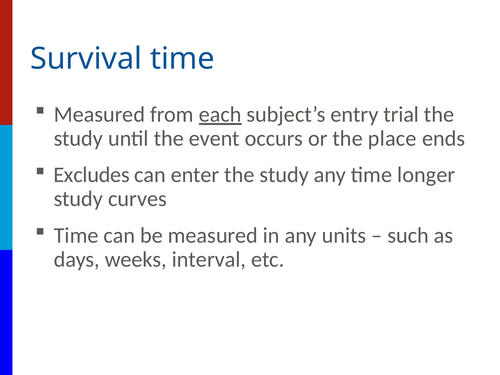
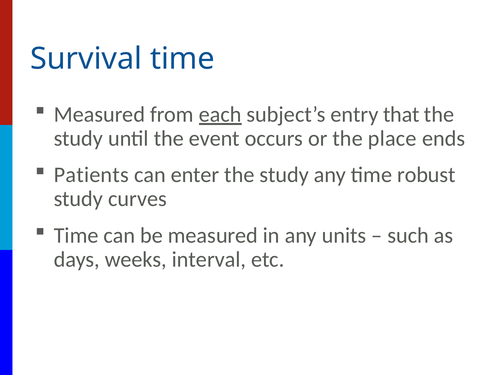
trial: trial -> that
Excludes: Excludes -> Patients
longer: longer -> robust
